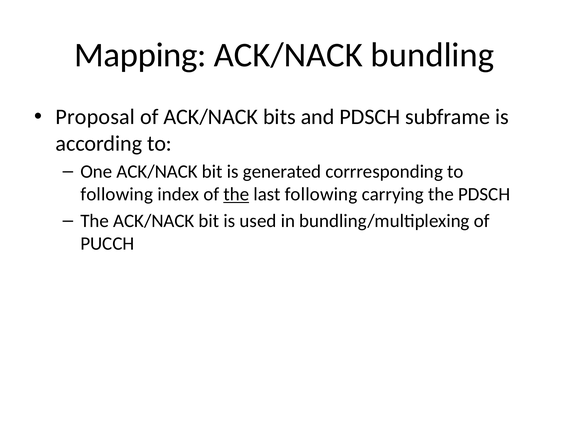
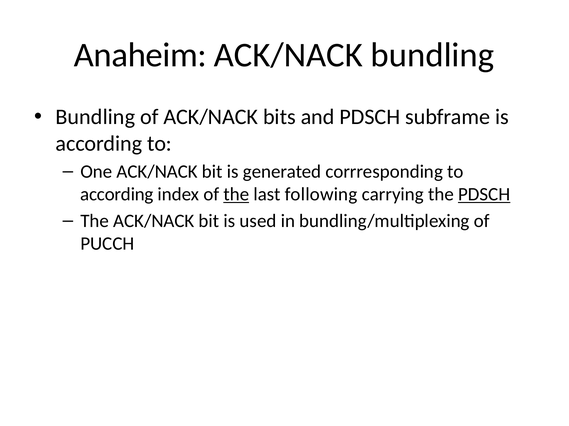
Mapping: Mapping -> Anaheim
Proposal at (95, 117): Proposal -> Bundling
following at (117, 195): following -> according
PDSCH at (484, 195) underline: none -> present
